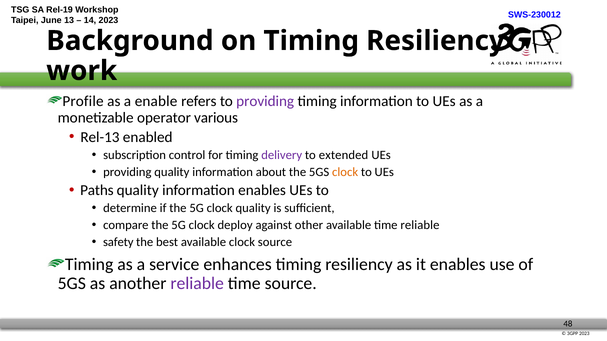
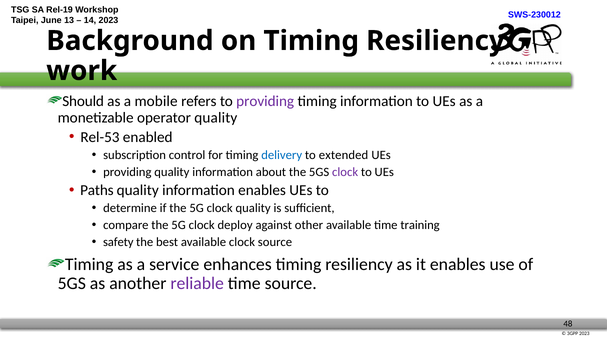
Profile: Profile -> Should
enable: enable -> mobile
operator various: various -> quality
Rel-13: Rel-13 -> Rel-53
delivery colour: purple -> blue
clock at (345, 172) colour: orange -> purple
time reliable: reliable -> training
